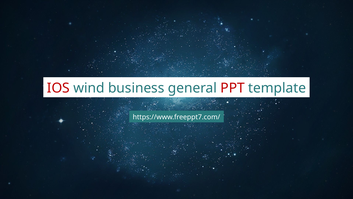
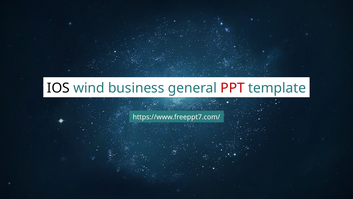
IOS colour: red -> black
